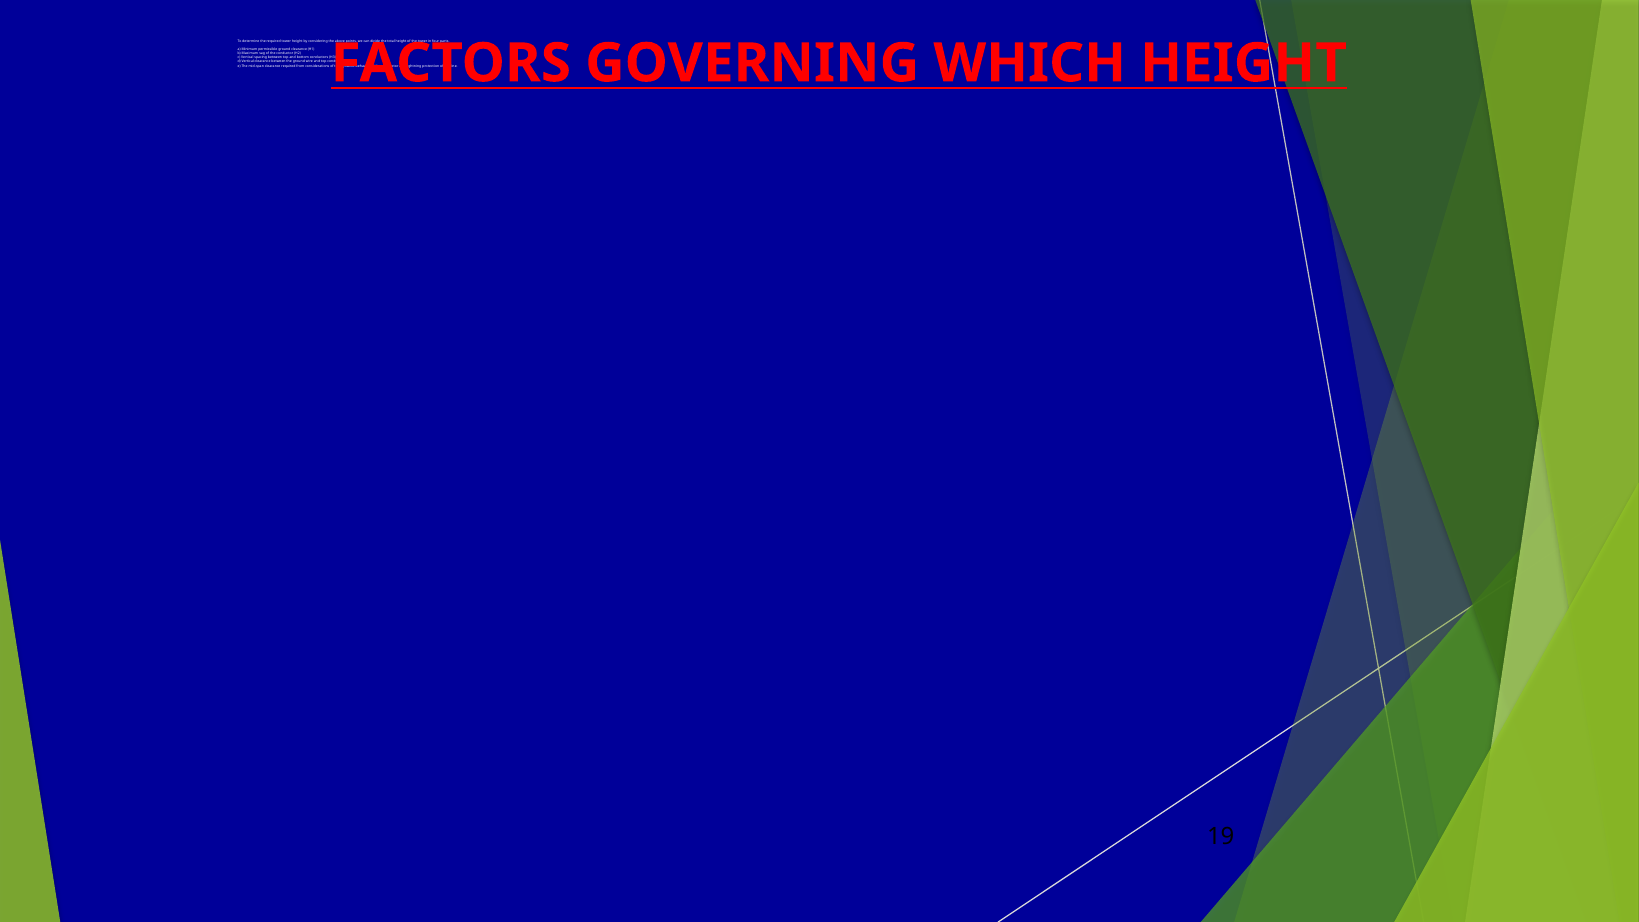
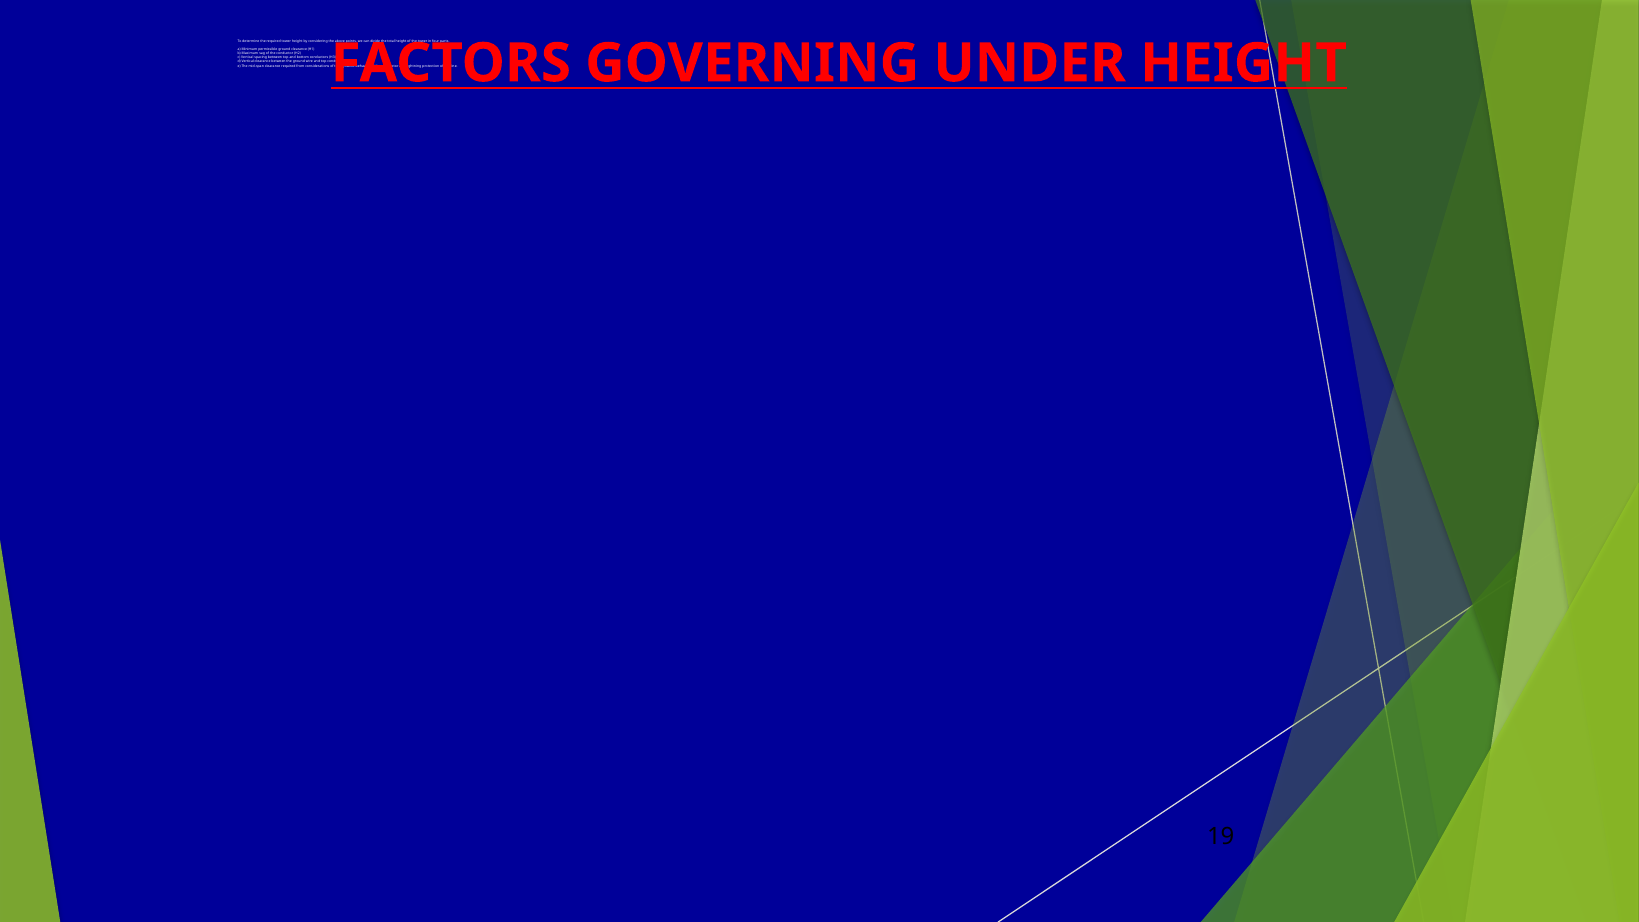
WHICH: WHICH -> UNDER
